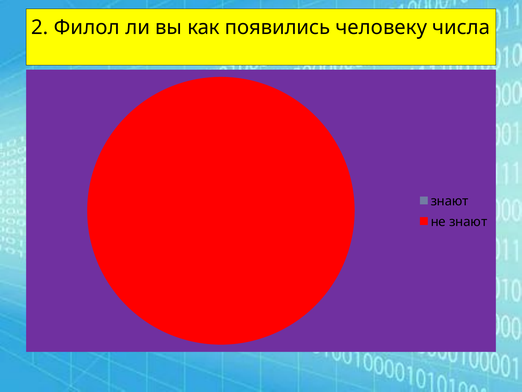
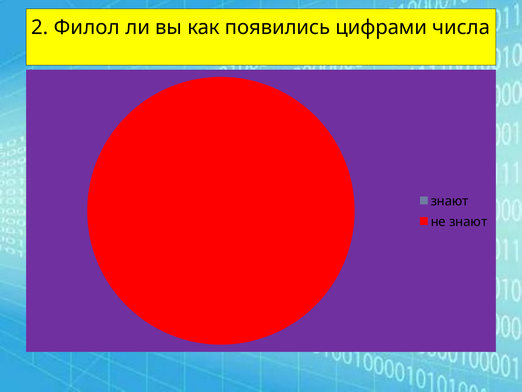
человеку: человеку -> цифрами
